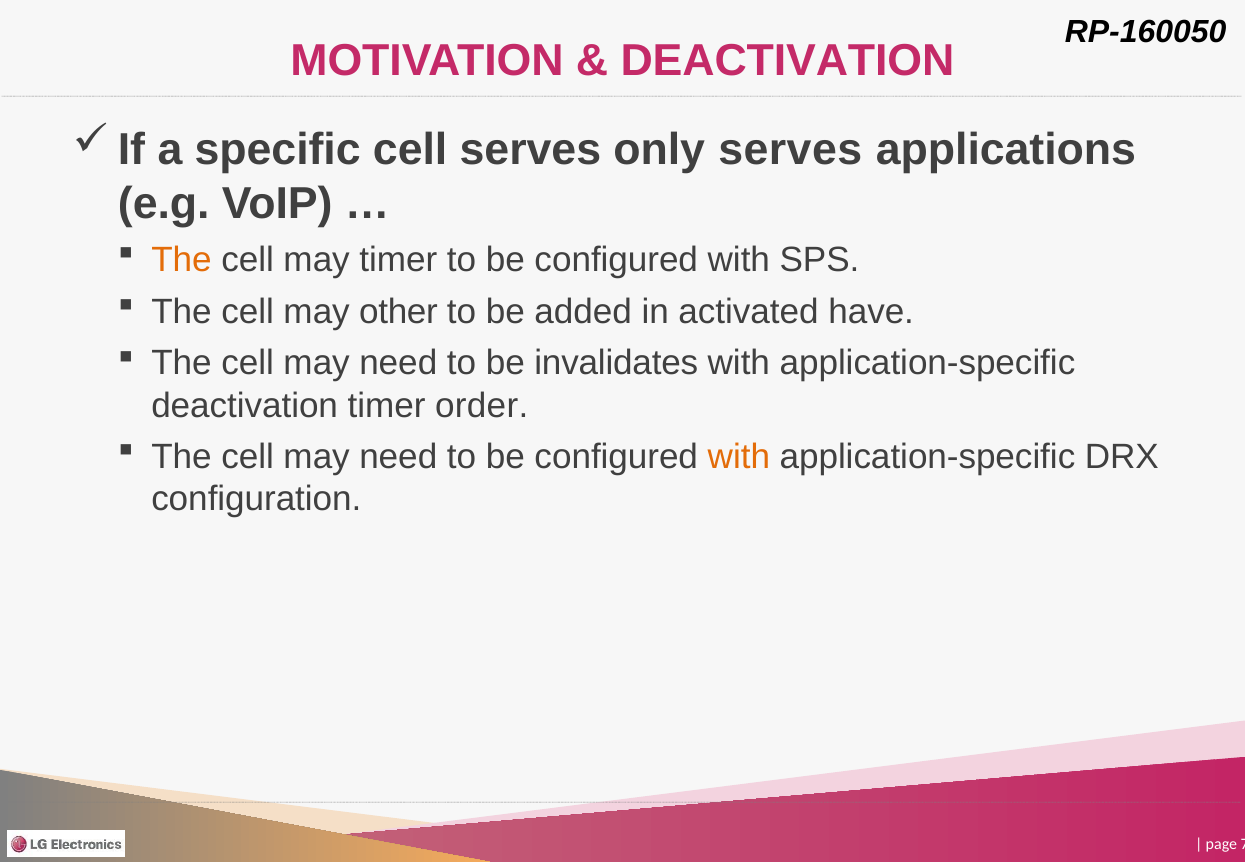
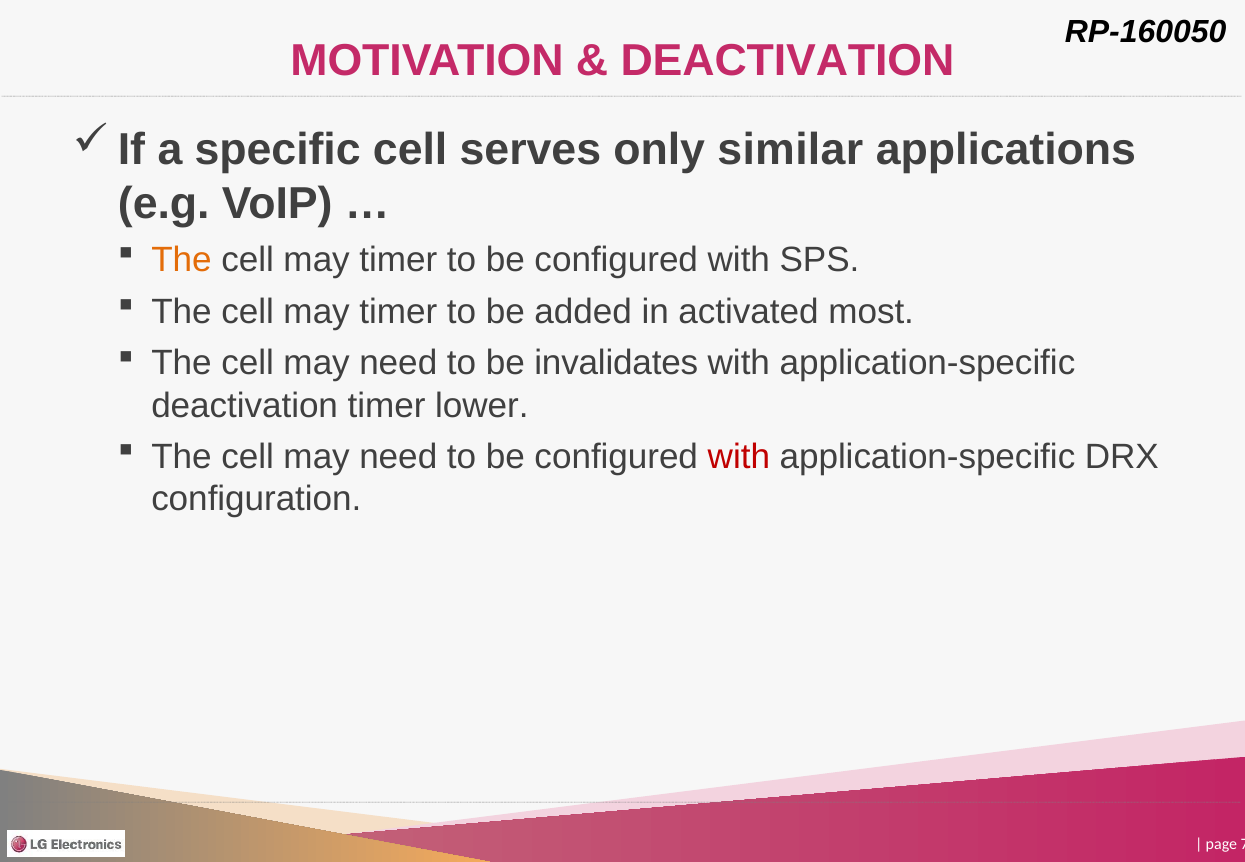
only serves: serves -> similar
other at (399, 312): other -> timer
have: have -> most
order: order -> lower
with at (739, 457) colour: orange -> red
